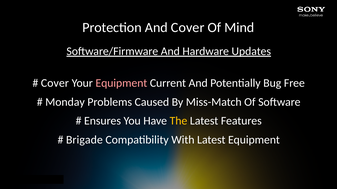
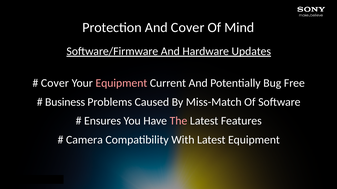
Monday: Monday -> Business
The colour: yellow -> pink
Brigade: Brigade -> Camera
